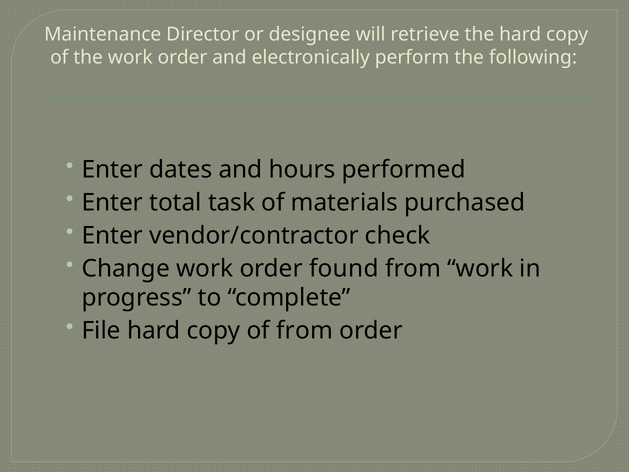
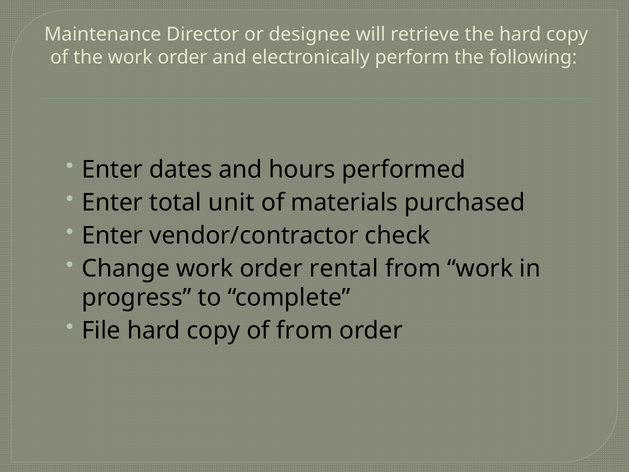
task: task -> unit
found: found -> rental
